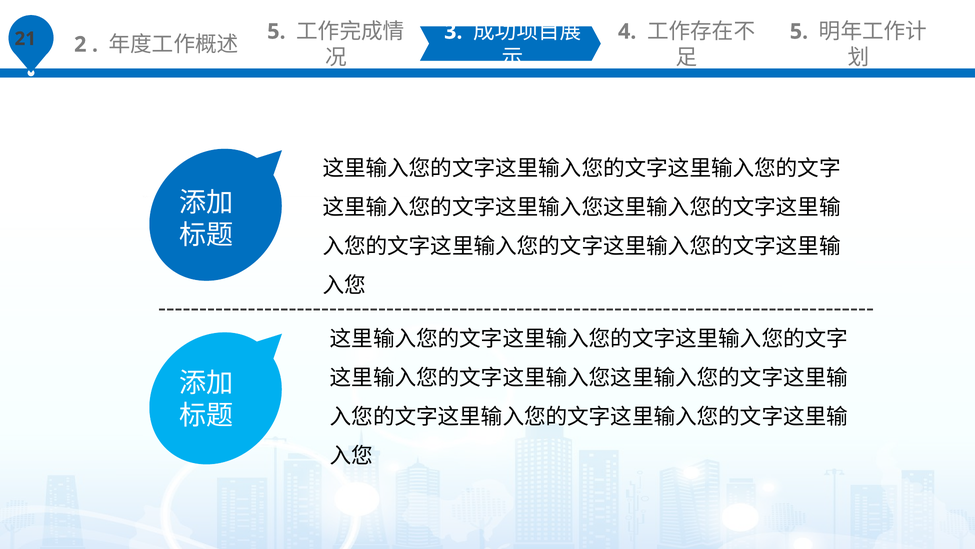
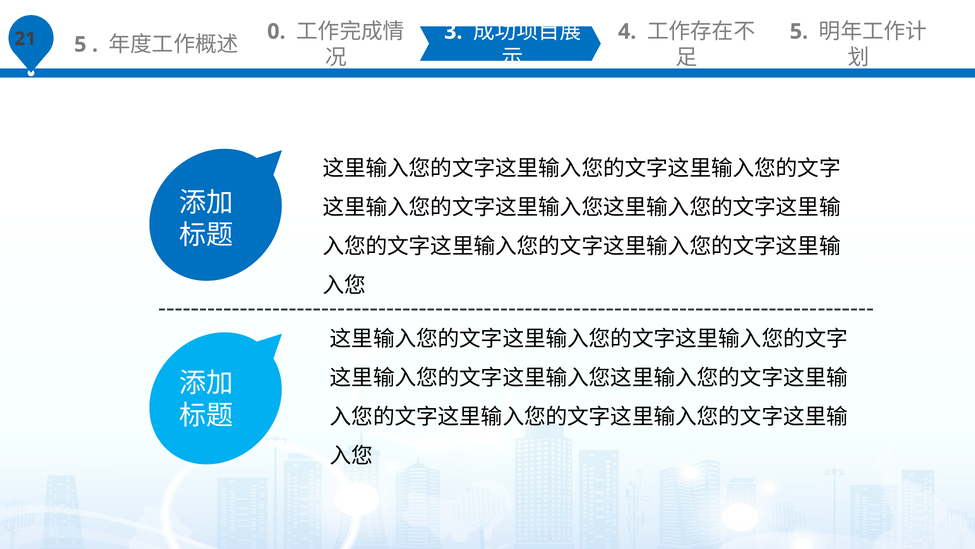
2 at (80, 44): 2 -> 5
5 at (276, 32): 5 -> 0
